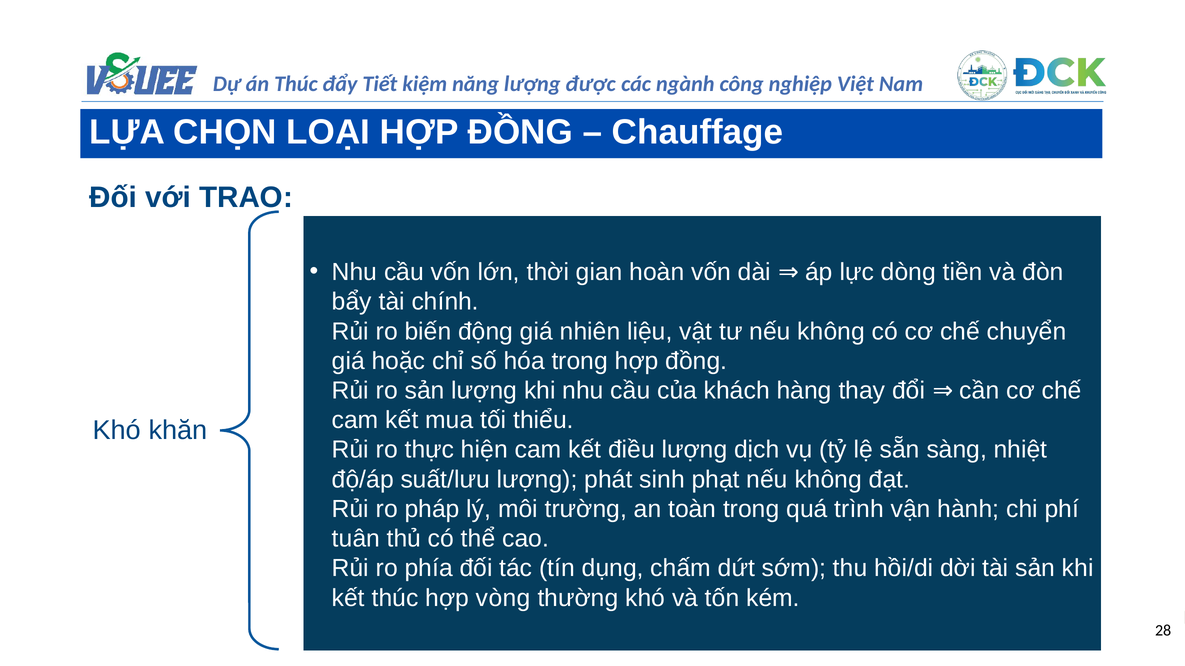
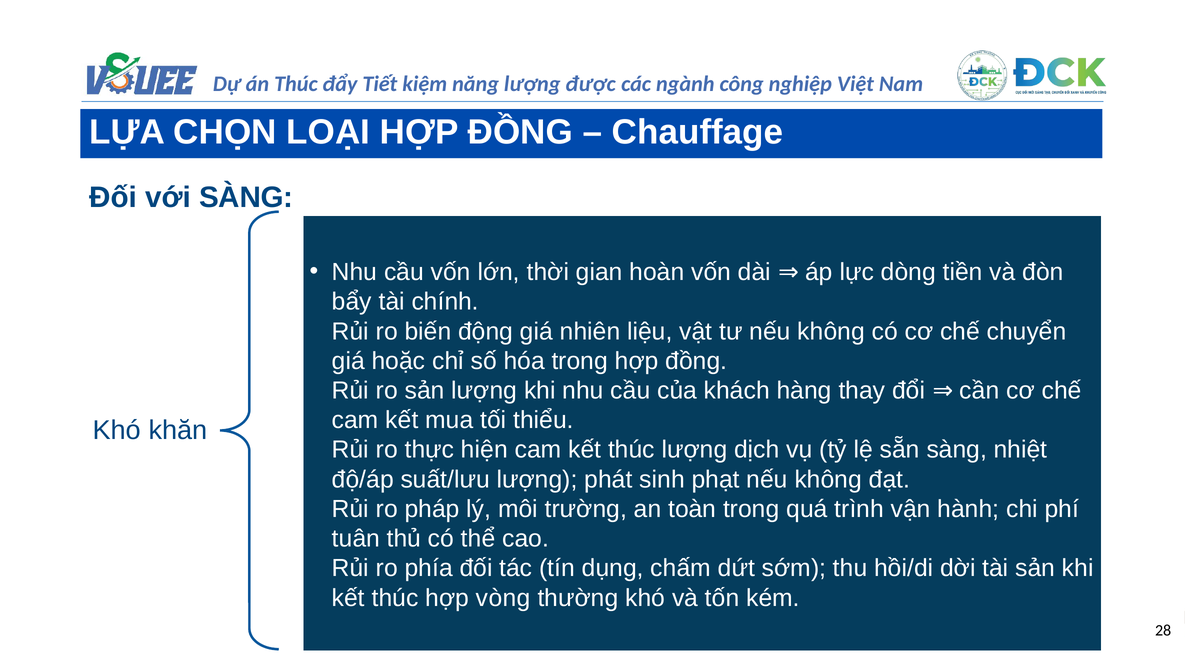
với TRAO: TRAO -> SÀNG
cam kết điều: điều -> thúc
